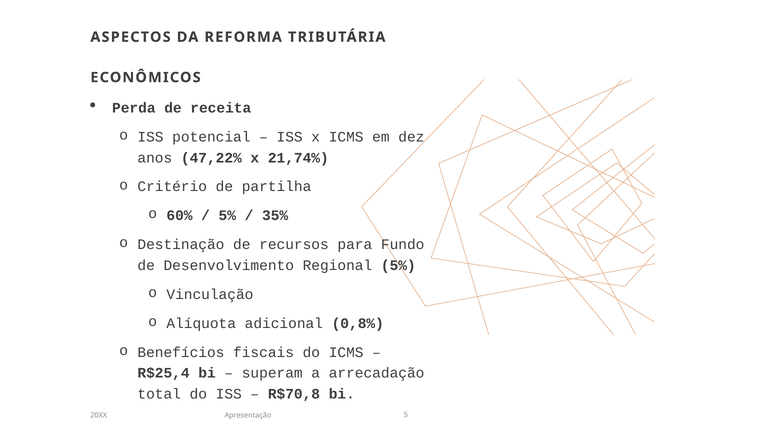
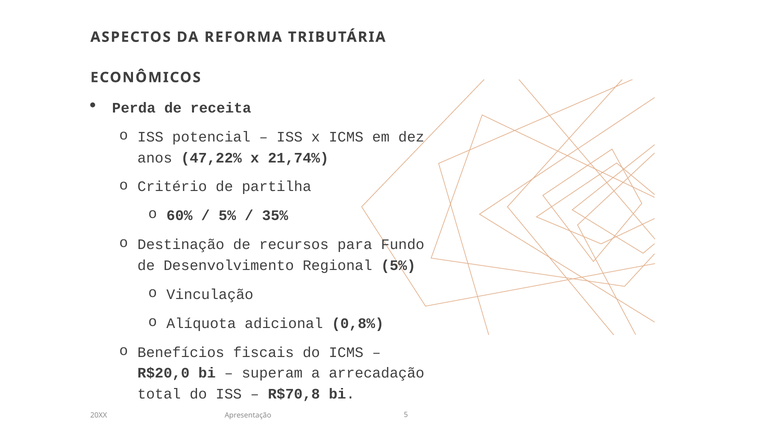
R$25,4: R$25,4 -> R$20,0
